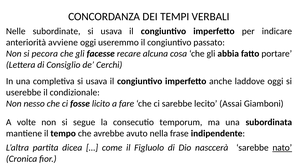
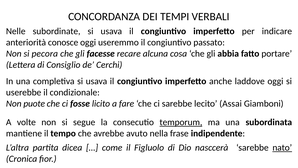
avviene: avviene -> conosce
nesso: nesso -> puote
temporum underline: none -> present
